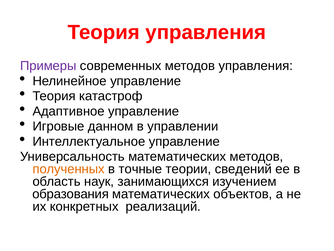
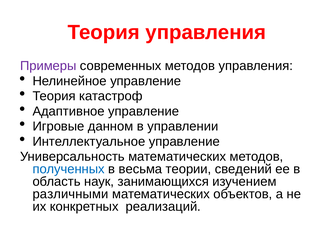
полученных colour: orange -> blue
точные: точные -> весьма
образования: образования -> различными
